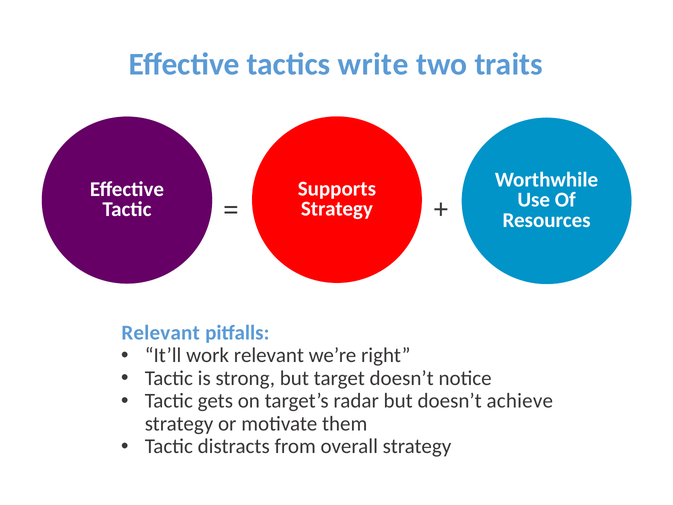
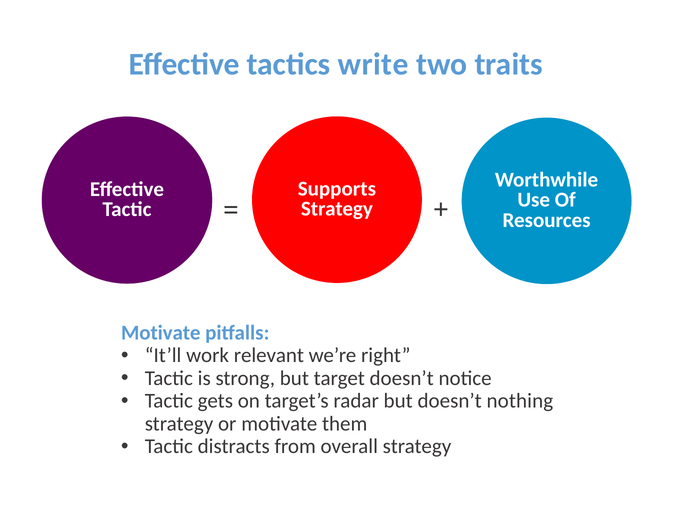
Relevant at (161, 333): Relevant -> Motivate
achieve: achieve -> nothing
